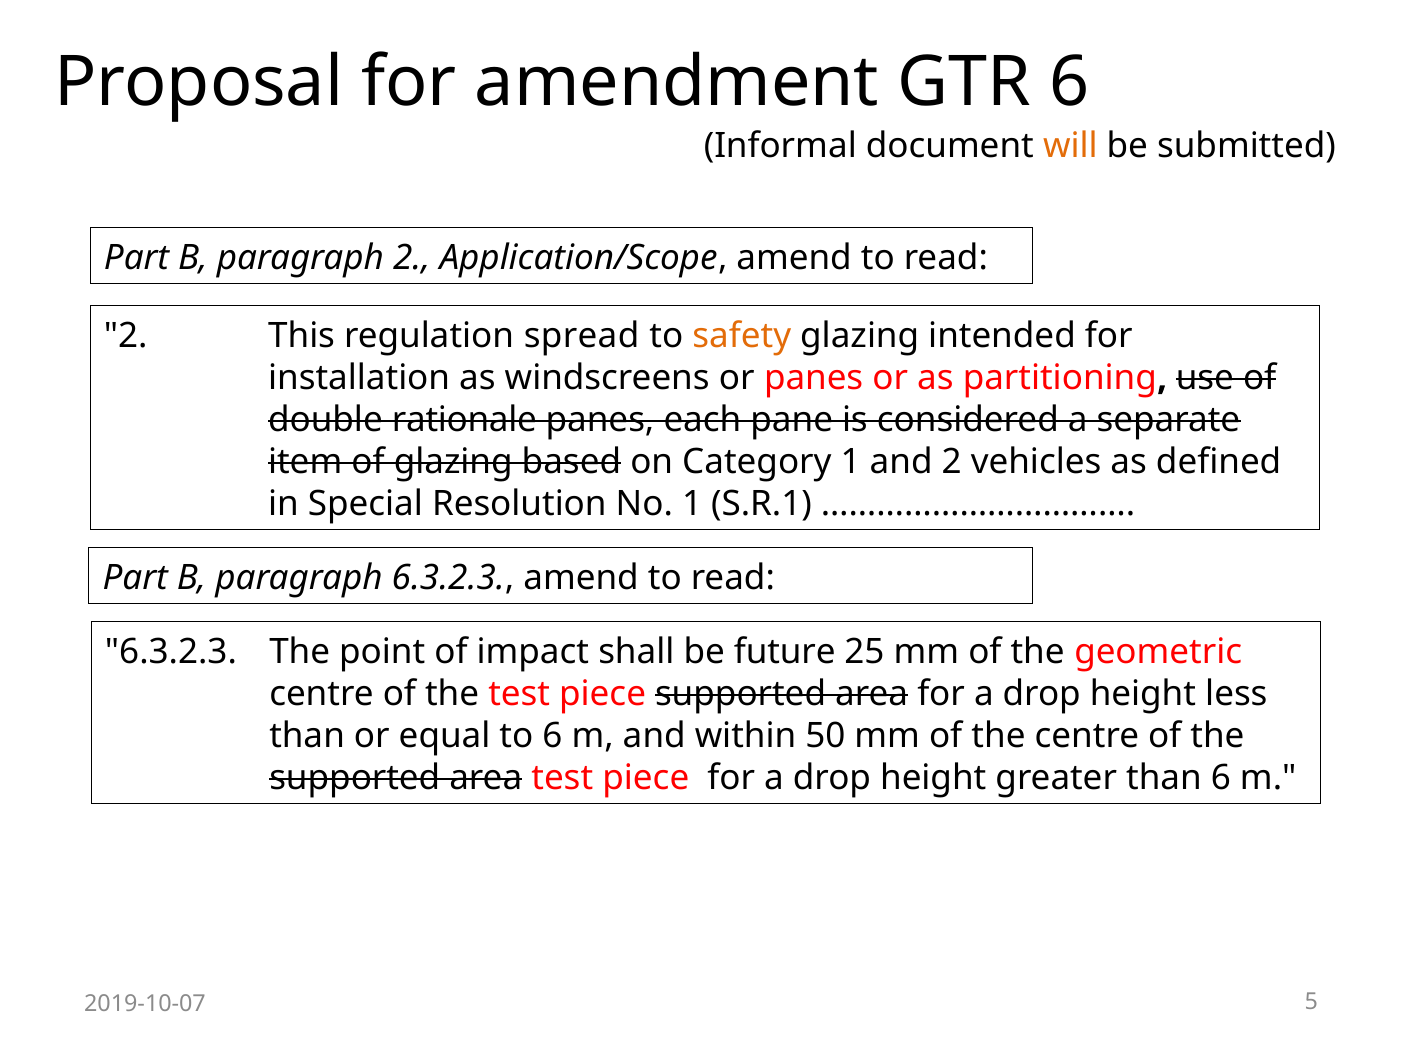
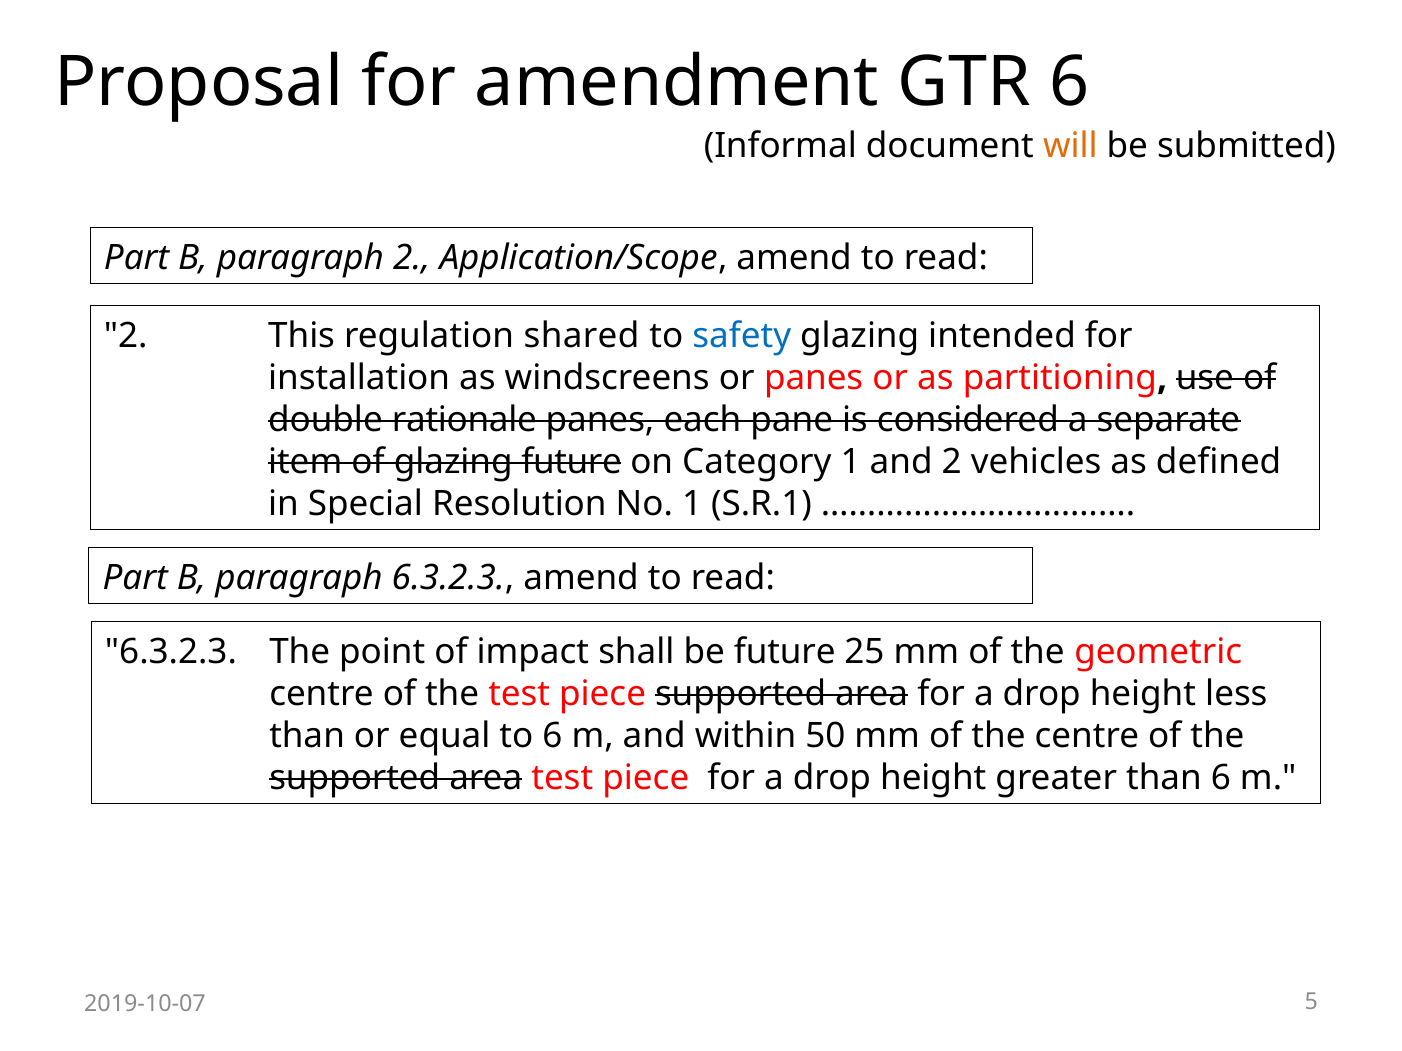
spread: spread -> shared
safety colour: orange -> blue
glazing based: based -> future
